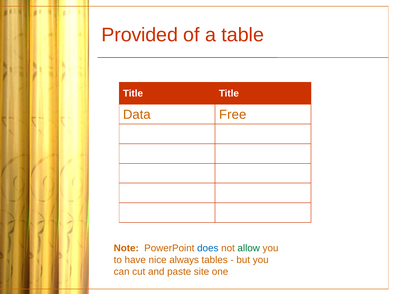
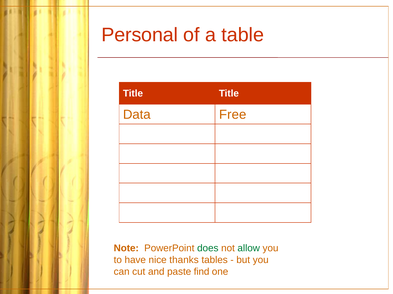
Provided: Provided -> Personal
does colour: blue -> green
always: always -> thanks
site: site -> find
